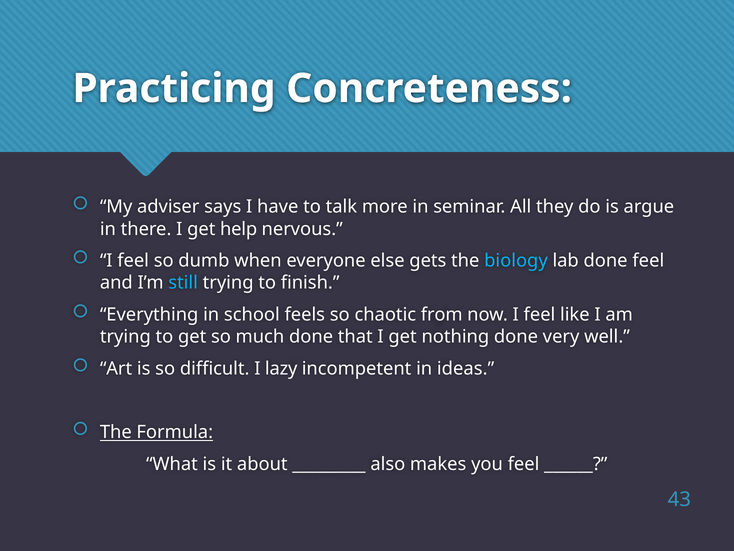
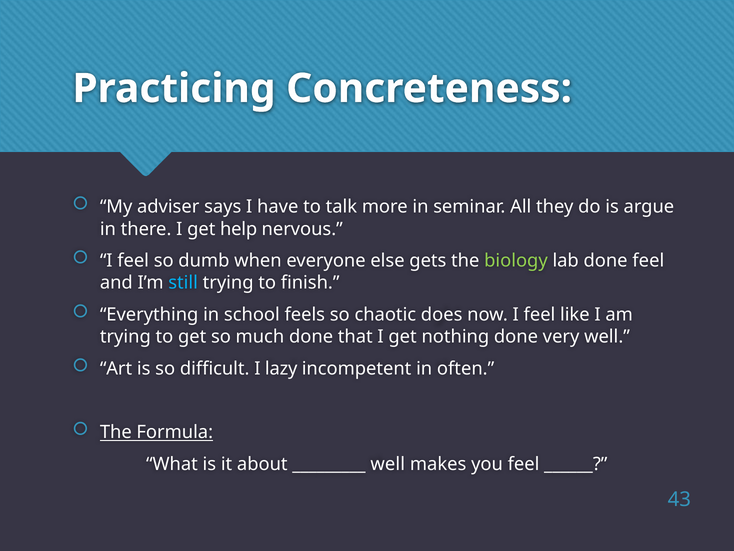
biology colour: light blue -> light green
from: from -> does
ideas: ideas -> often
also at (388, 464): also -> well
